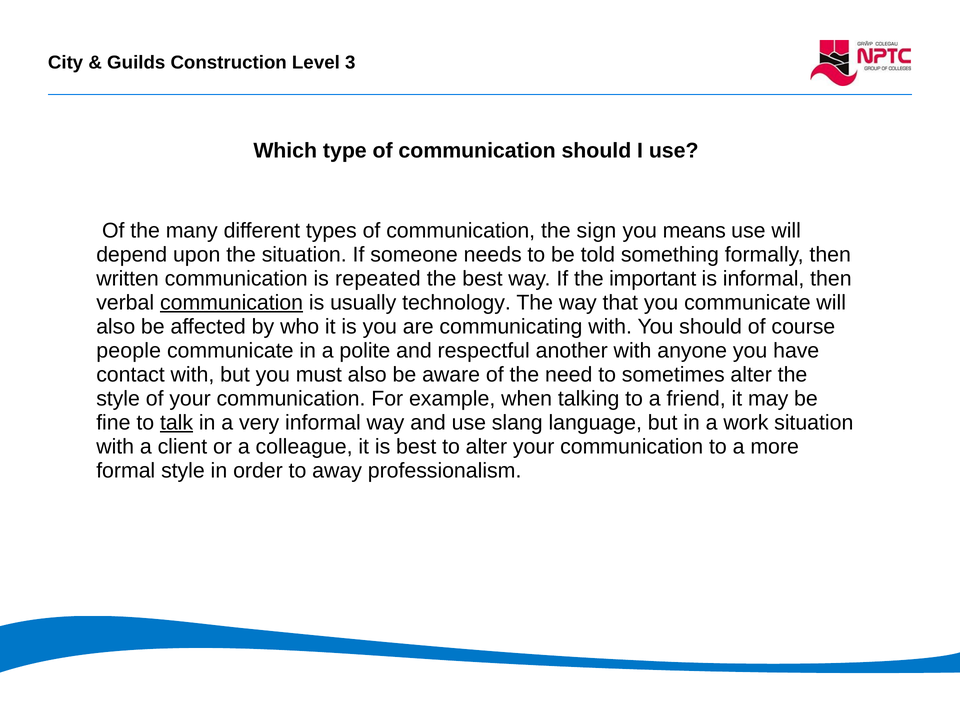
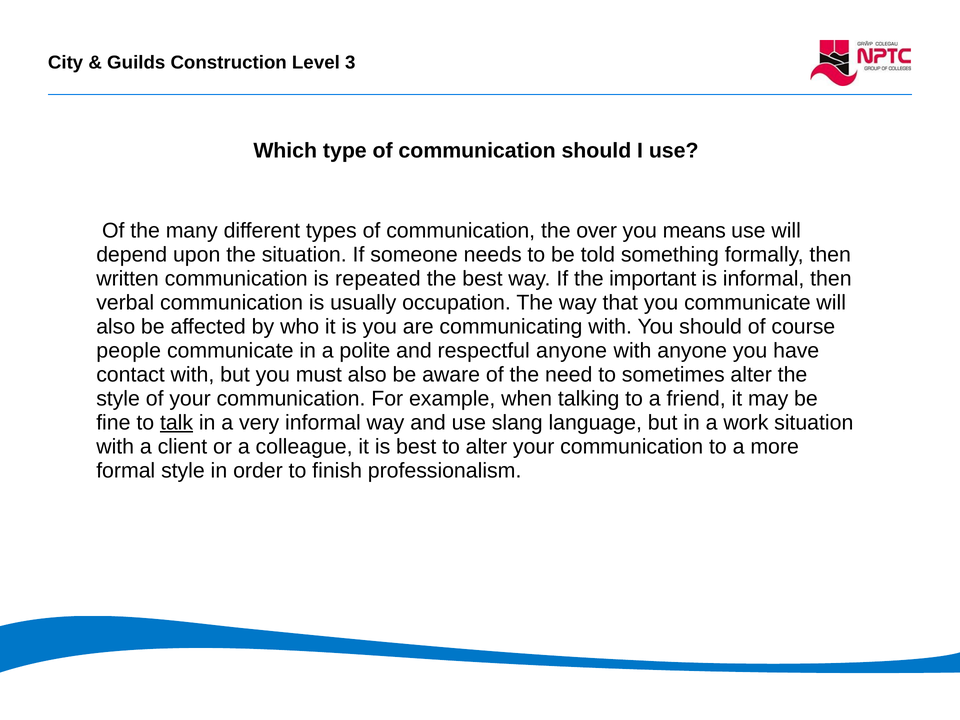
sign: sign -> over
communication at (232, 303) underline: present -> none
technology: technology -> occupation
respectful another: another -> anyone
away: away -> finish
